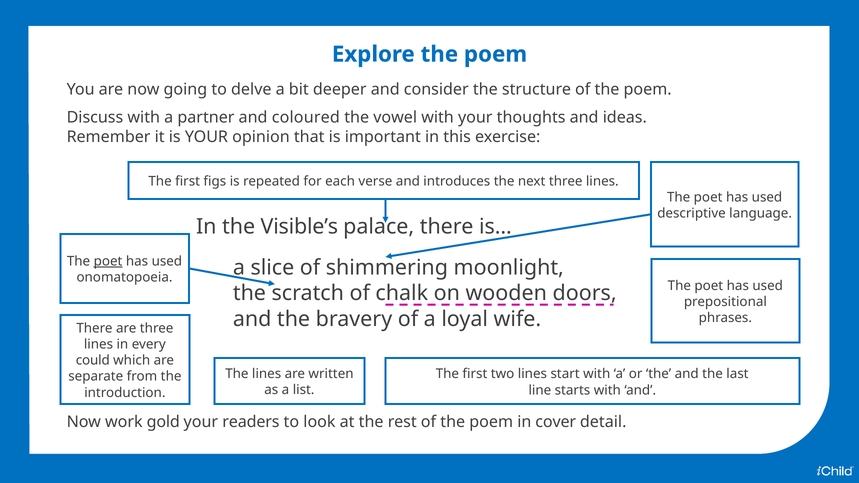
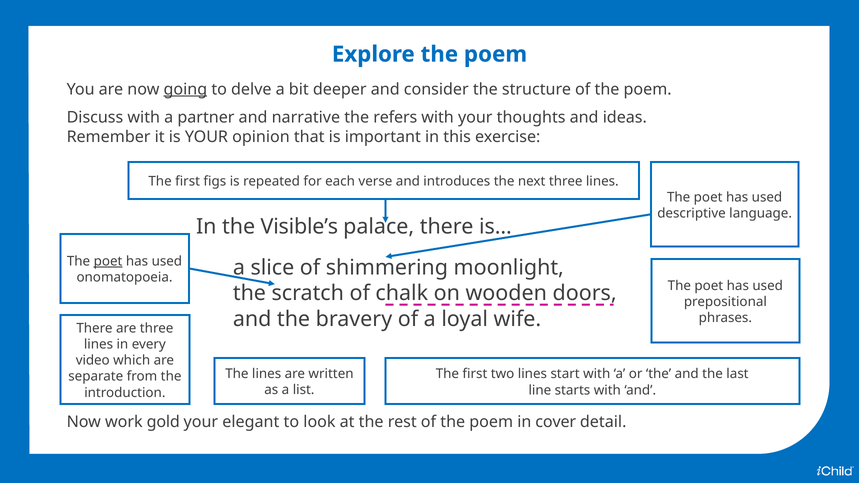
going underline: none -> present
coloured: coloured -> narrative
vowel: vowel -> refers
could: could -> video
readers: readers -> elegant
